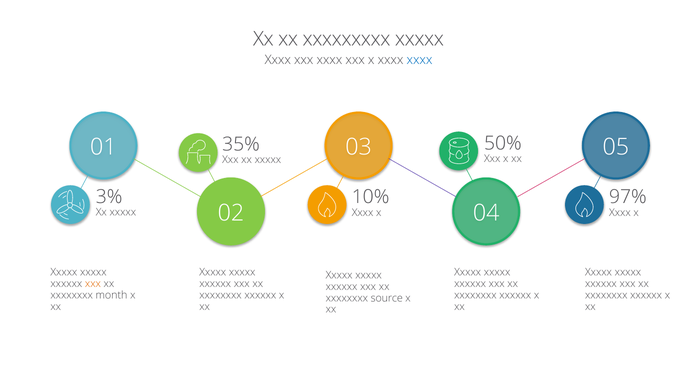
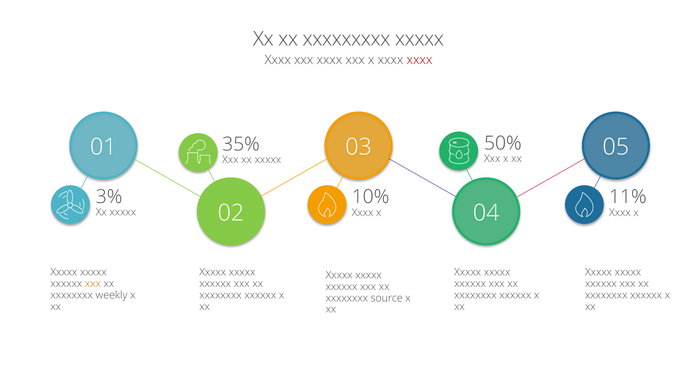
xxxx at (419, 60) colour: blue -> red
97%: 97% -> 11%
month: month -> weekly
